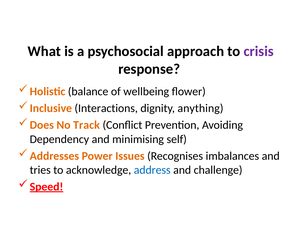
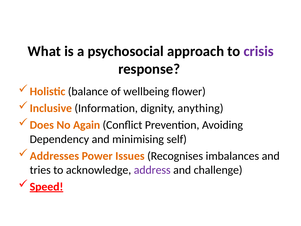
Interactions: Interactions -> Information
Track: Track -> Again
address colour: blue -> purple
